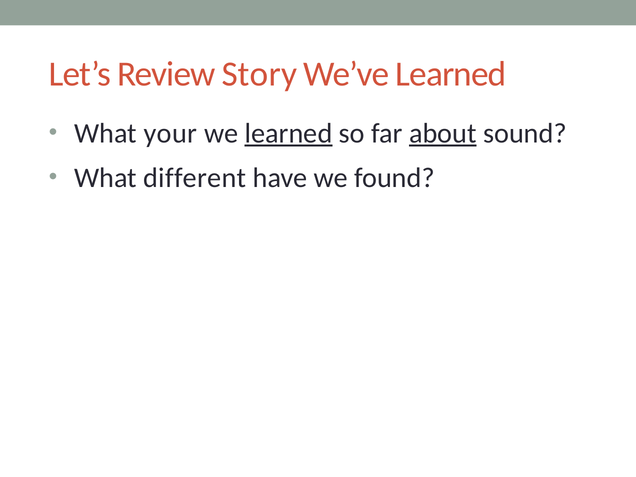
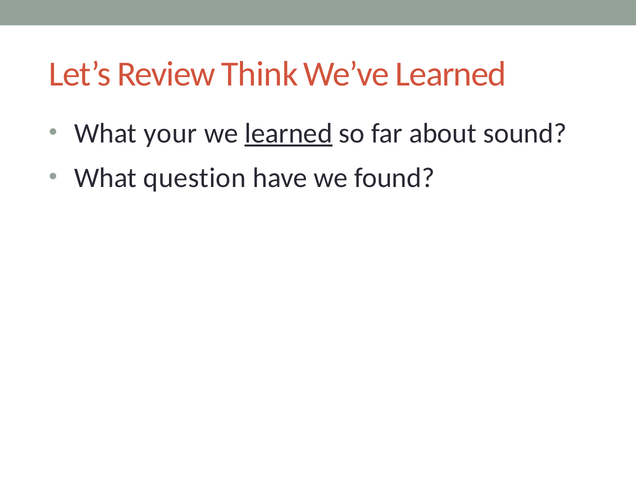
Story: Story -> Think
about underline: present -> none
different: different -> question
